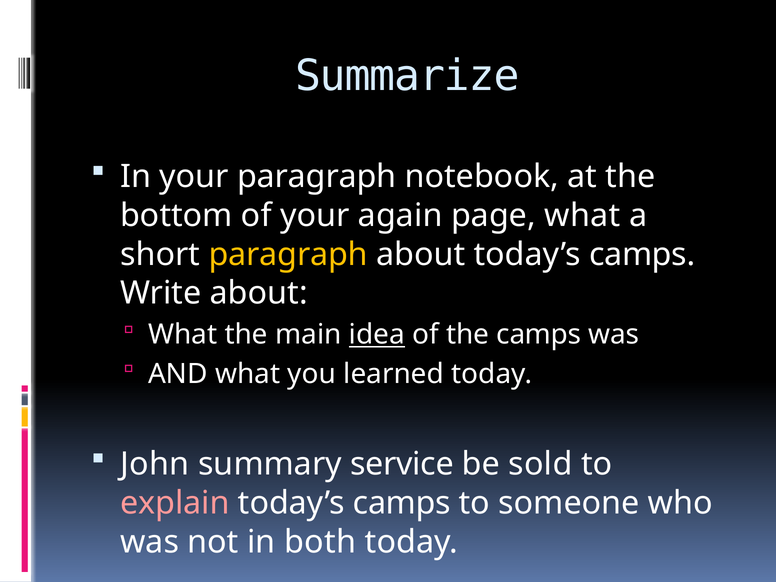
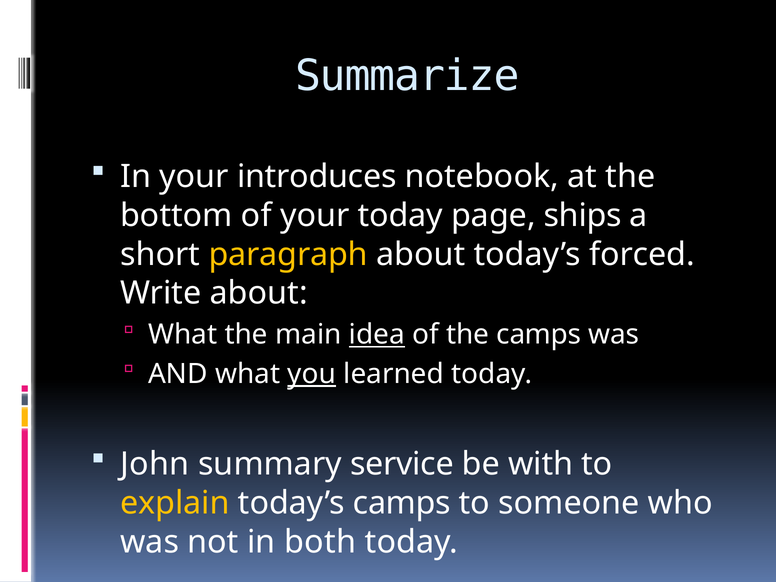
your paragraph: paragraph -> introduces
your again: again -> today
page what: what -> ships
about today’s camps: camps -> forced
you underline: none -> present
sold: sold -> with
explain colour: pink -> yellow
